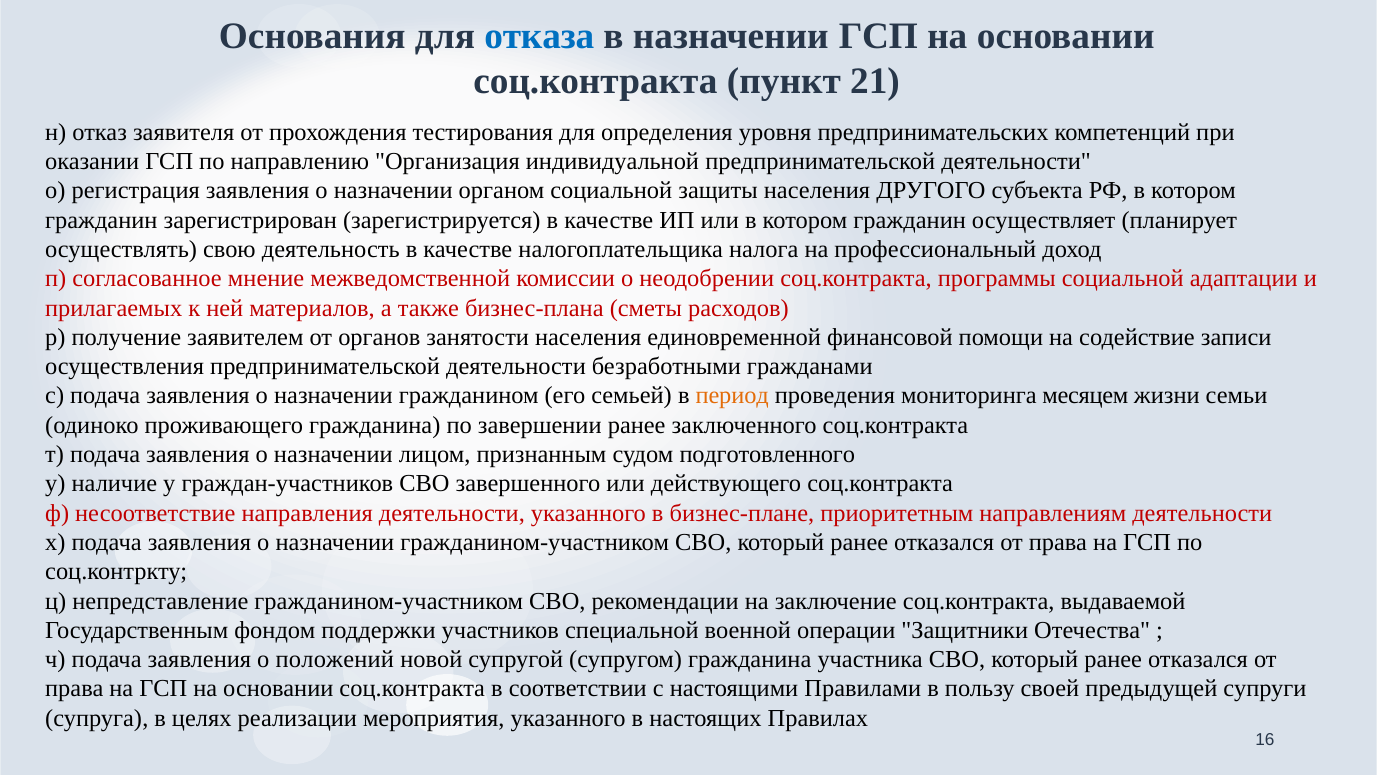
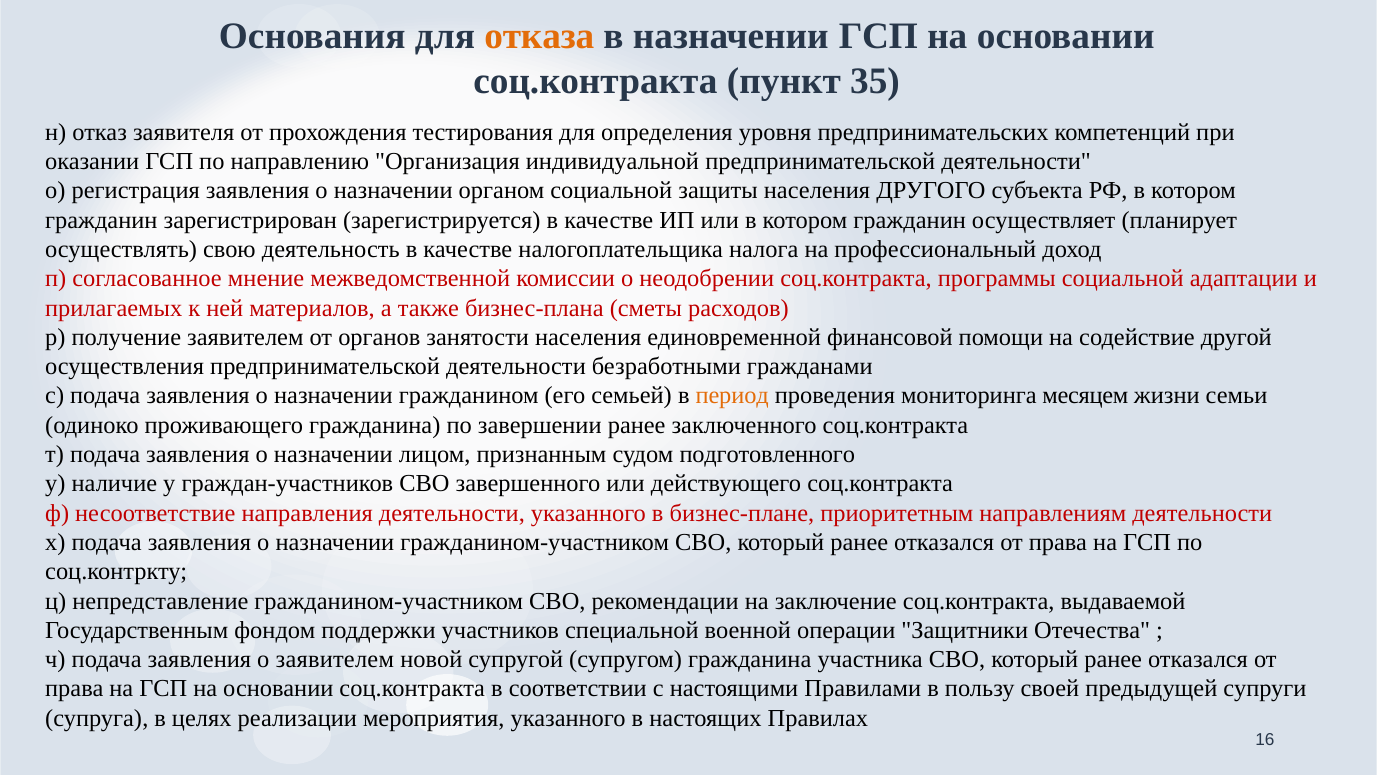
отказа colour: blue -> orange
21: 21 -> 35
записи: записи -> другой
о положений: положений -> заявителем
